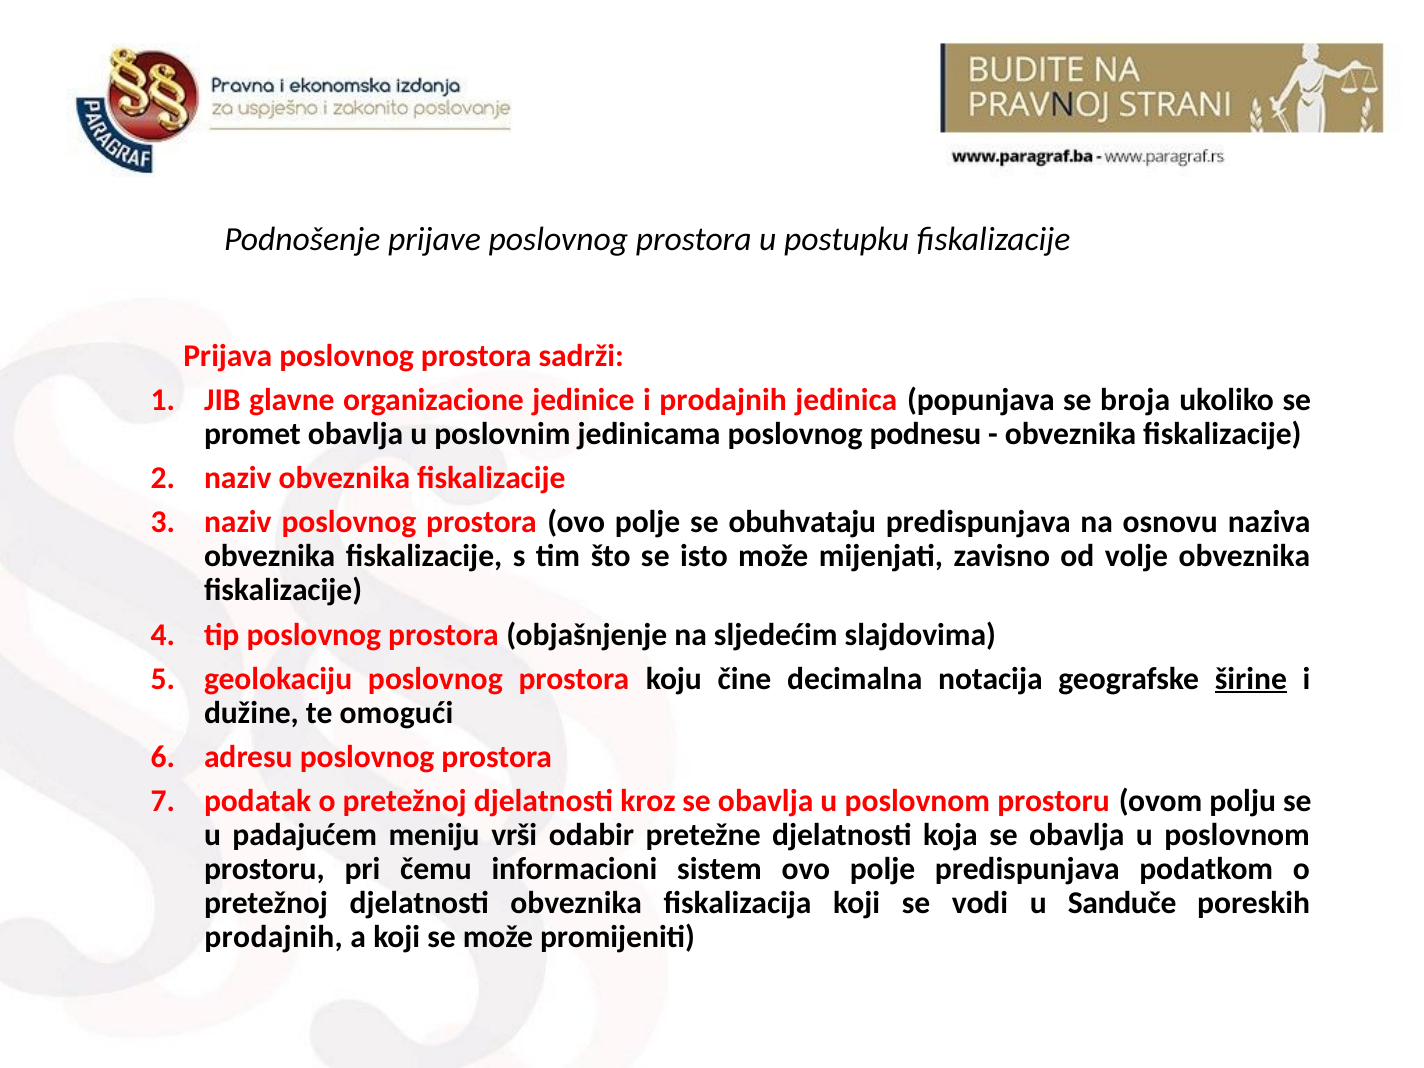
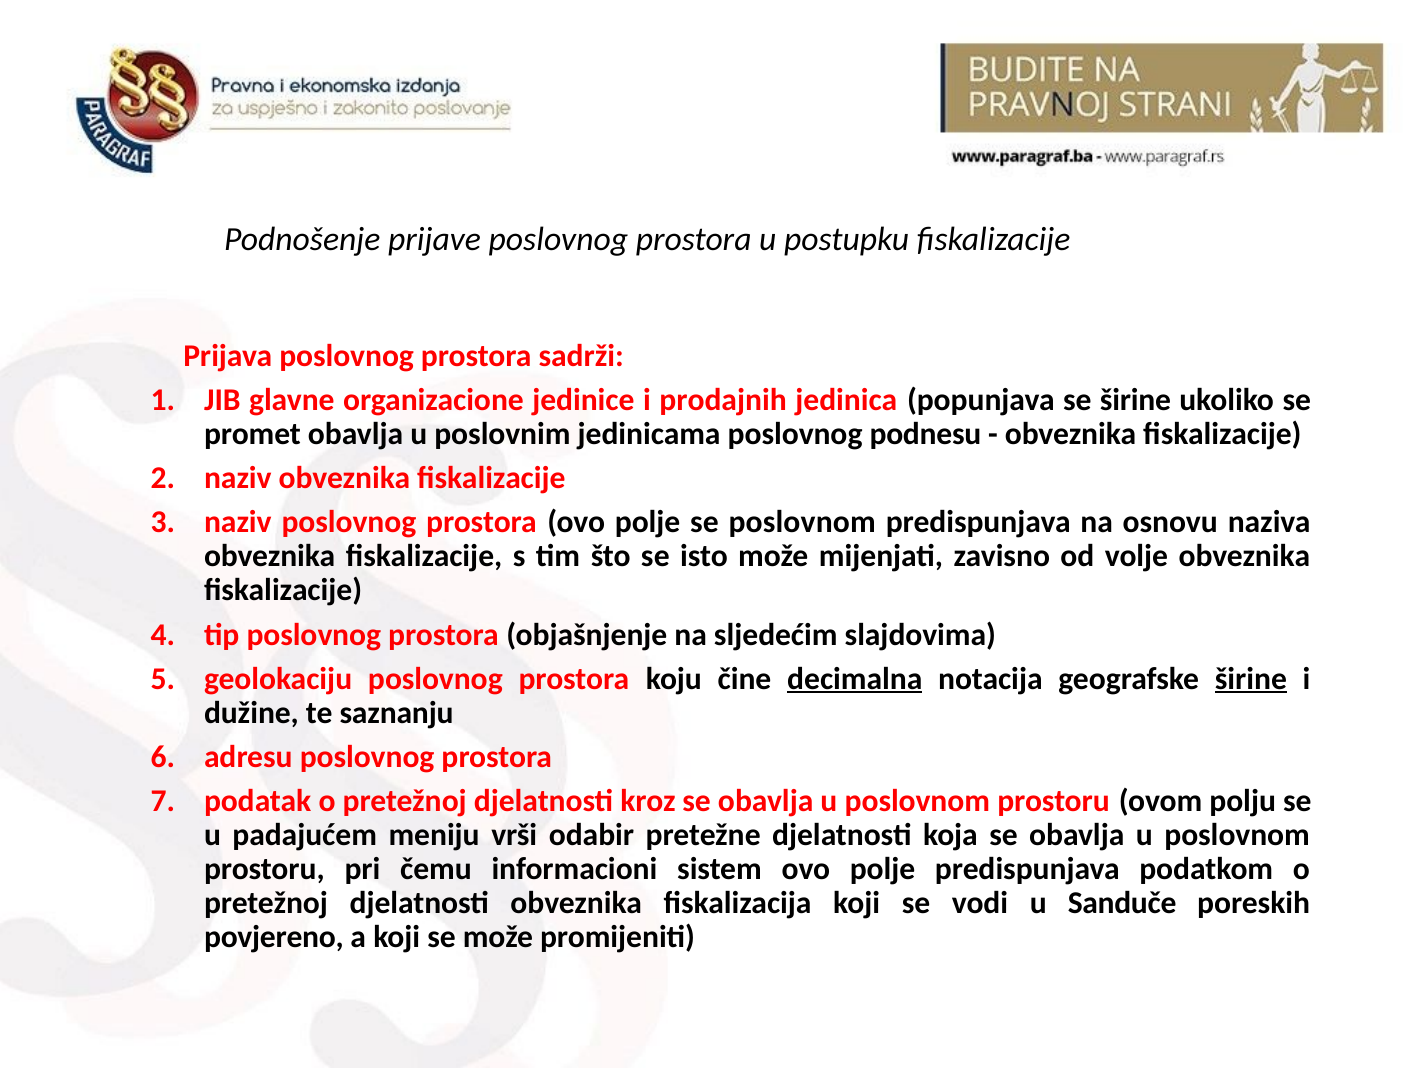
se broja: broja -> širine
se obuhvataju: obuhvataju -> poslovnom
decimalna underline: none -> present
omogući: omogući -> saznanju
prodajnih at (274, 937): prodajnih -> povjereno
